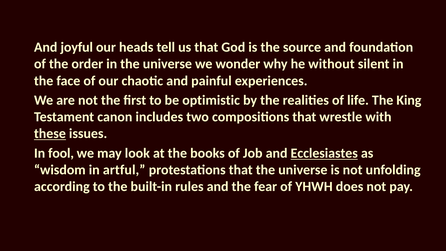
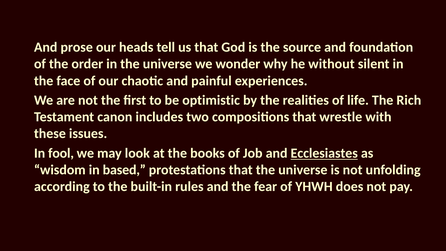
joyful: joyful -> prose
King: King -> Rich
these underline: present -> none
artful: artful -> based
